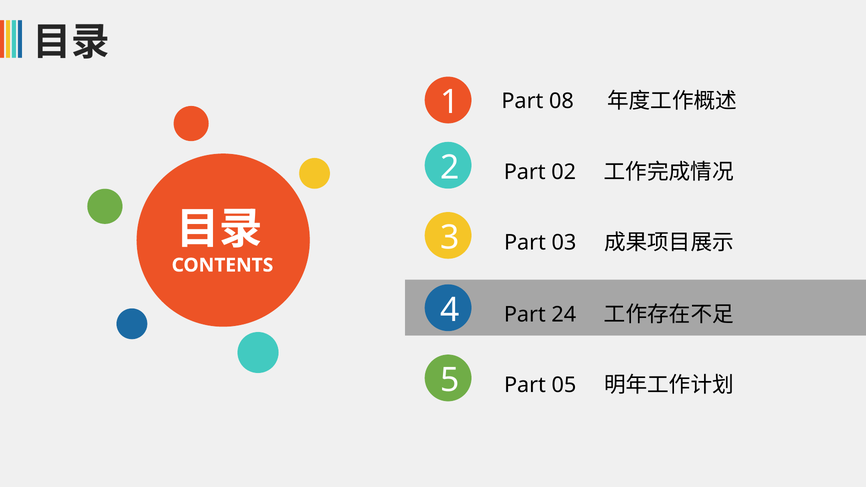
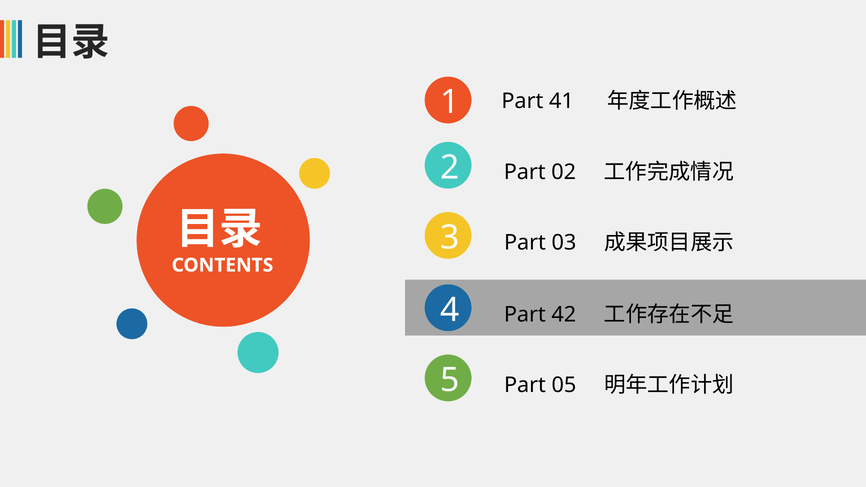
08: 08 -> 41
24: 24 -> 42
